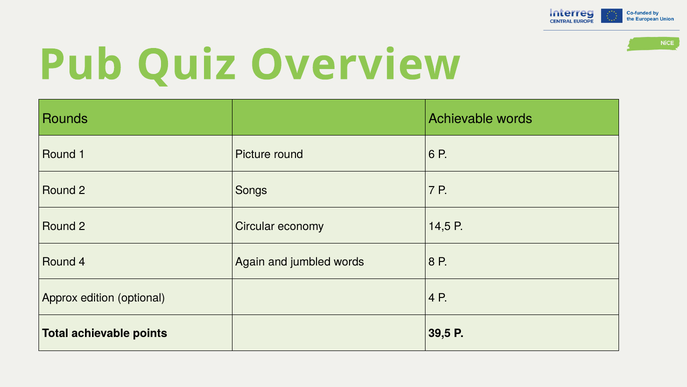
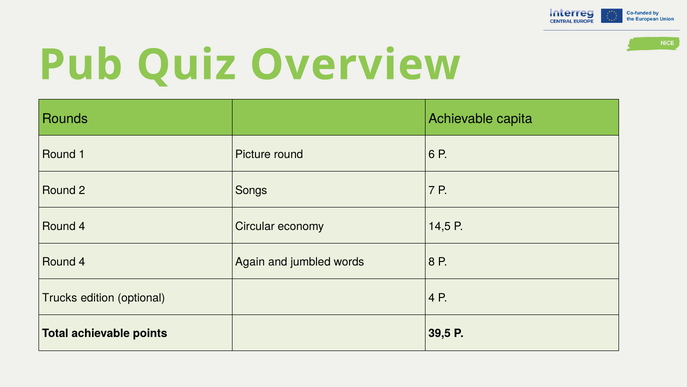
Achievable words: words -> capita
2 at (82, 226): 2 -> 4
Approx: Approx -> Trucks
